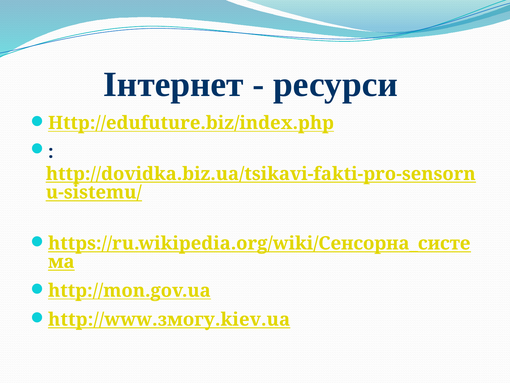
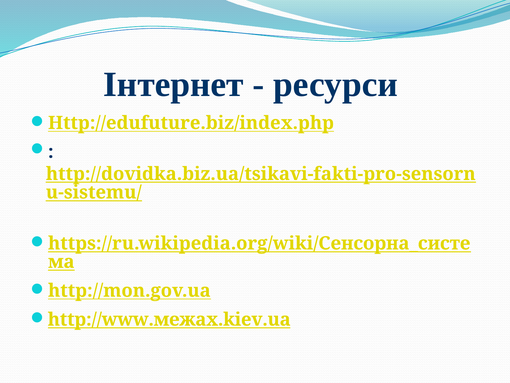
http://www.змогу.kiev.ua: http://www.змогу.kiev.ua -> http://www.межах.kiev.ua
